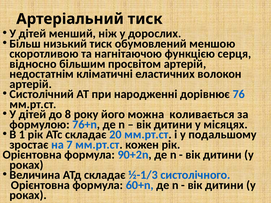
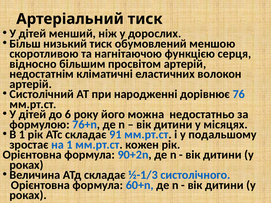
8: 8 -> 6
коливається: коливається -> недостатньо
20: 20 -> 91
на 7: 7 -> 1
